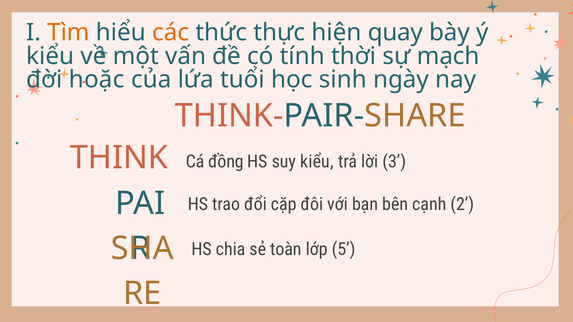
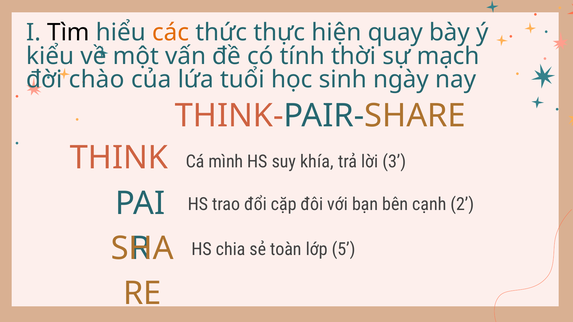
Tìm colour: orange -> black
hoặc: hoặc -> chào
đồng: đồng -> mình
suy kiểu: kiểu -> khía
